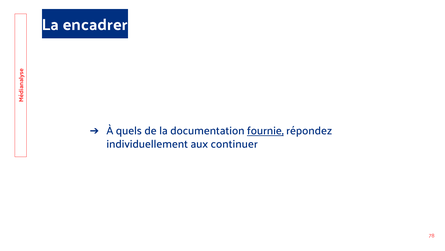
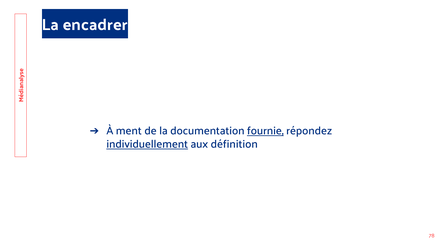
quels: quels -> ment
individuellement underline: none -> present
continuer: continuer -> définition
